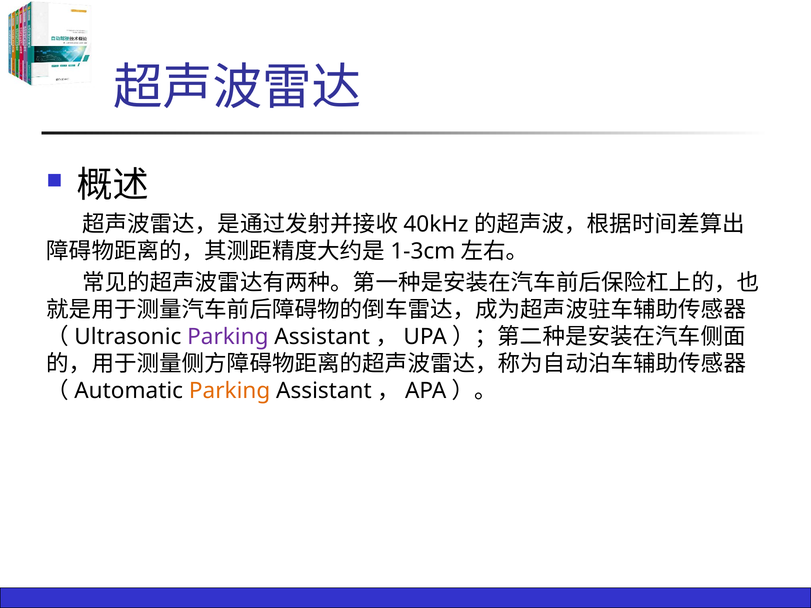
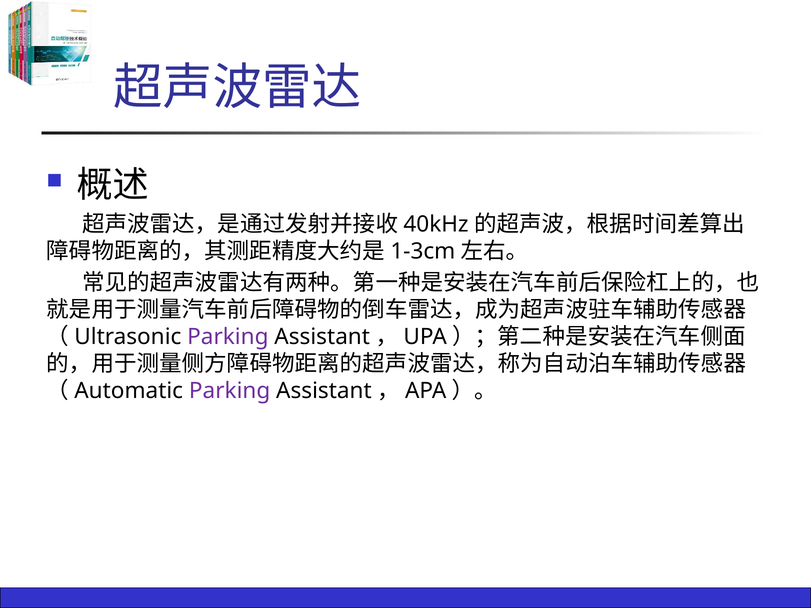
Parking at (230, 391) colour: orange -> purple
